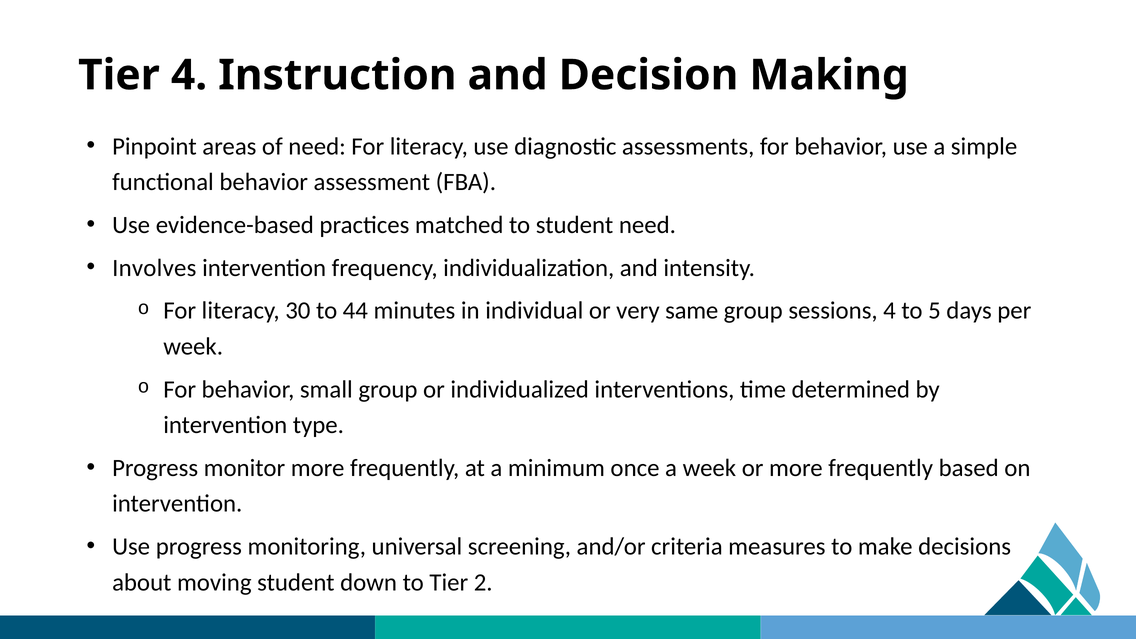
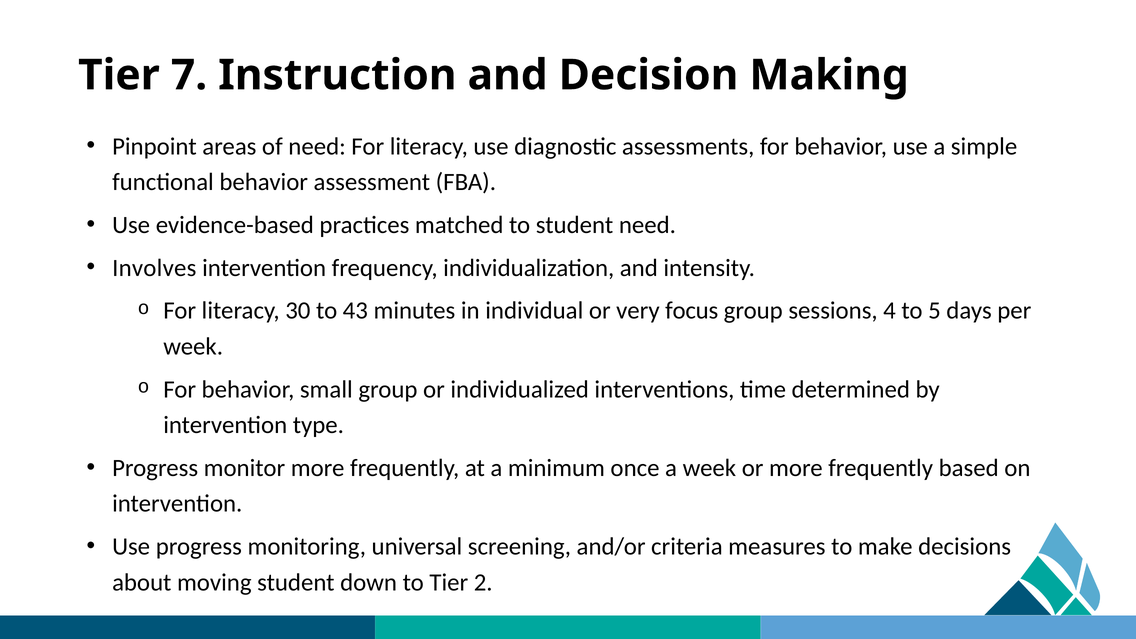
Tier 4: 4 -> 7
44: 44 -> 43
same: same -> focus
